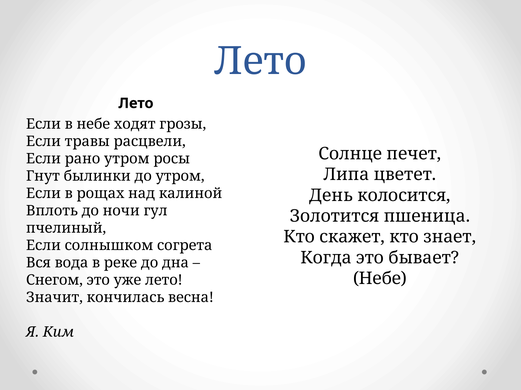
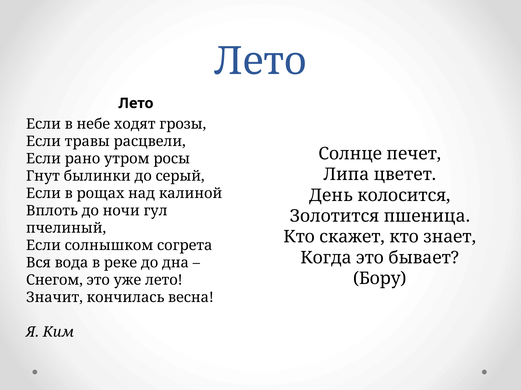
до утром: утром -> серый
Небе at (380, 279): Небе -> Бору
